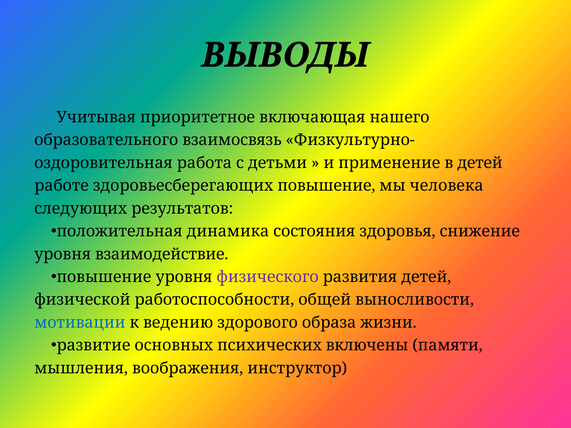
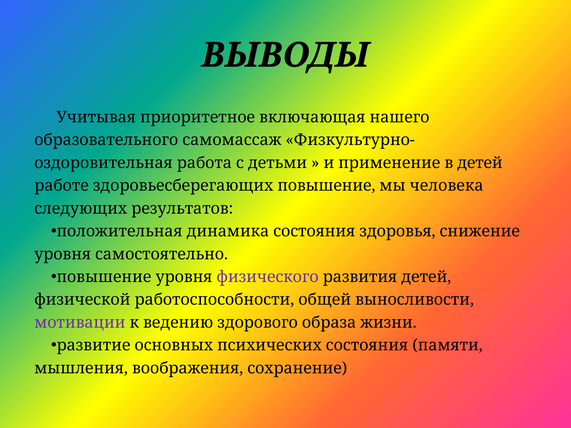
взаимосвязь: взаимосвязь -> самомассаж
взаимодействие: взаимодействие -> самостоятельно
мотивации colour: blue -> purple
психических включены: включены -> состояния
инструктор: инструктор -> сохранение
